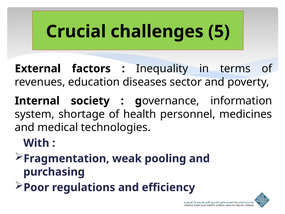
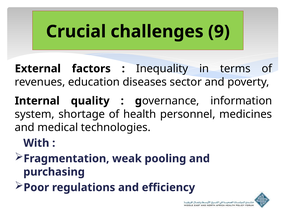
5: 5 -> 9
society: society -> quality
